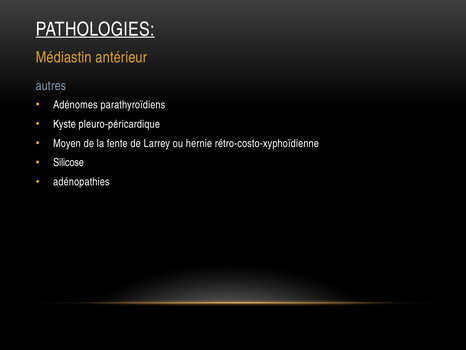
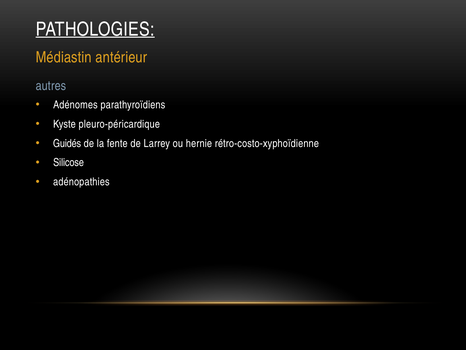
Moyen: Moyen -> Guidés
